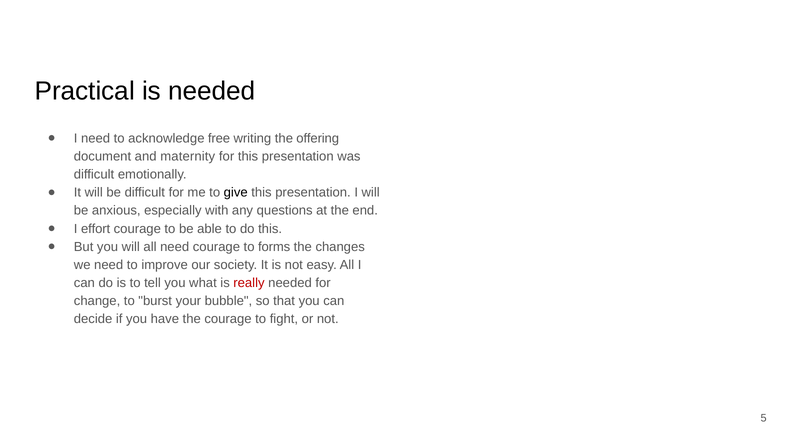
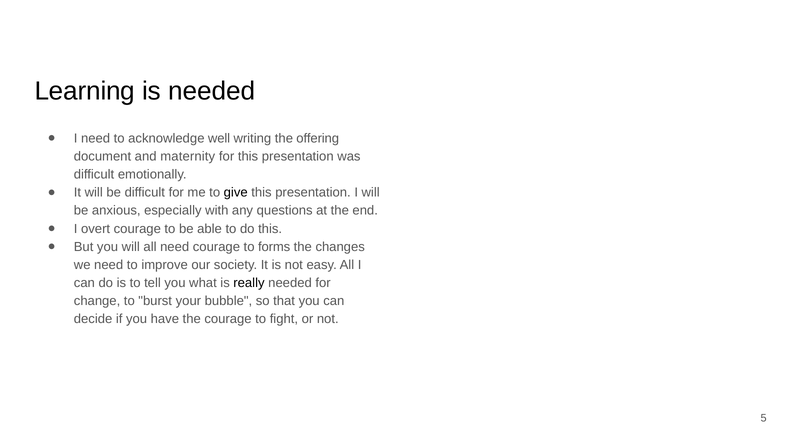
Practical: Practical -> Learning
free: free -> well
effort: effort -> overt
really colour: red -> black
